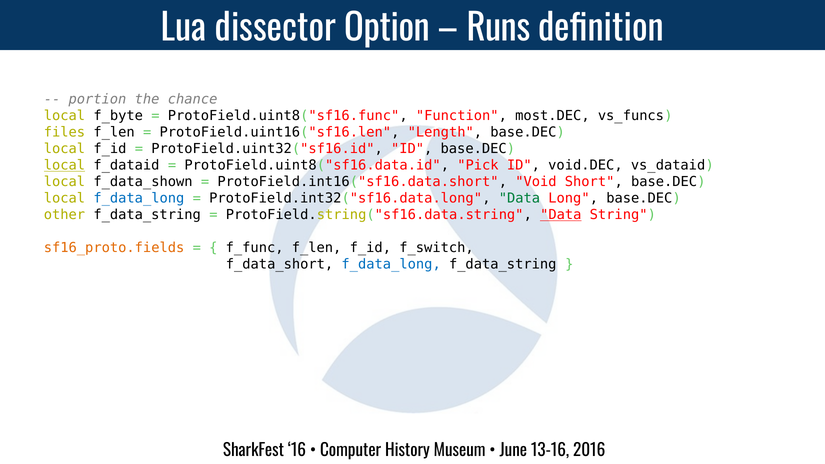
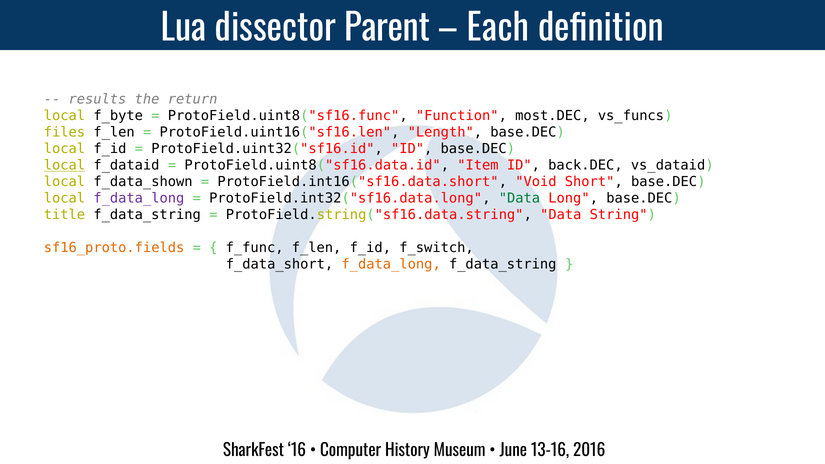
Option: Option -> Parent
Runs: Runs -> Each
portion: portion -> results
chance: chance -> return
Pick: Pick -> Item
void.DEC: void.DEC -> back.DEC
f_data_long at (139, 198) colour: blue -> purple
other: other -> title
Data at (561, 215) underline: present -> none
f_data_long at (391, 264) colour: blue -> orange
